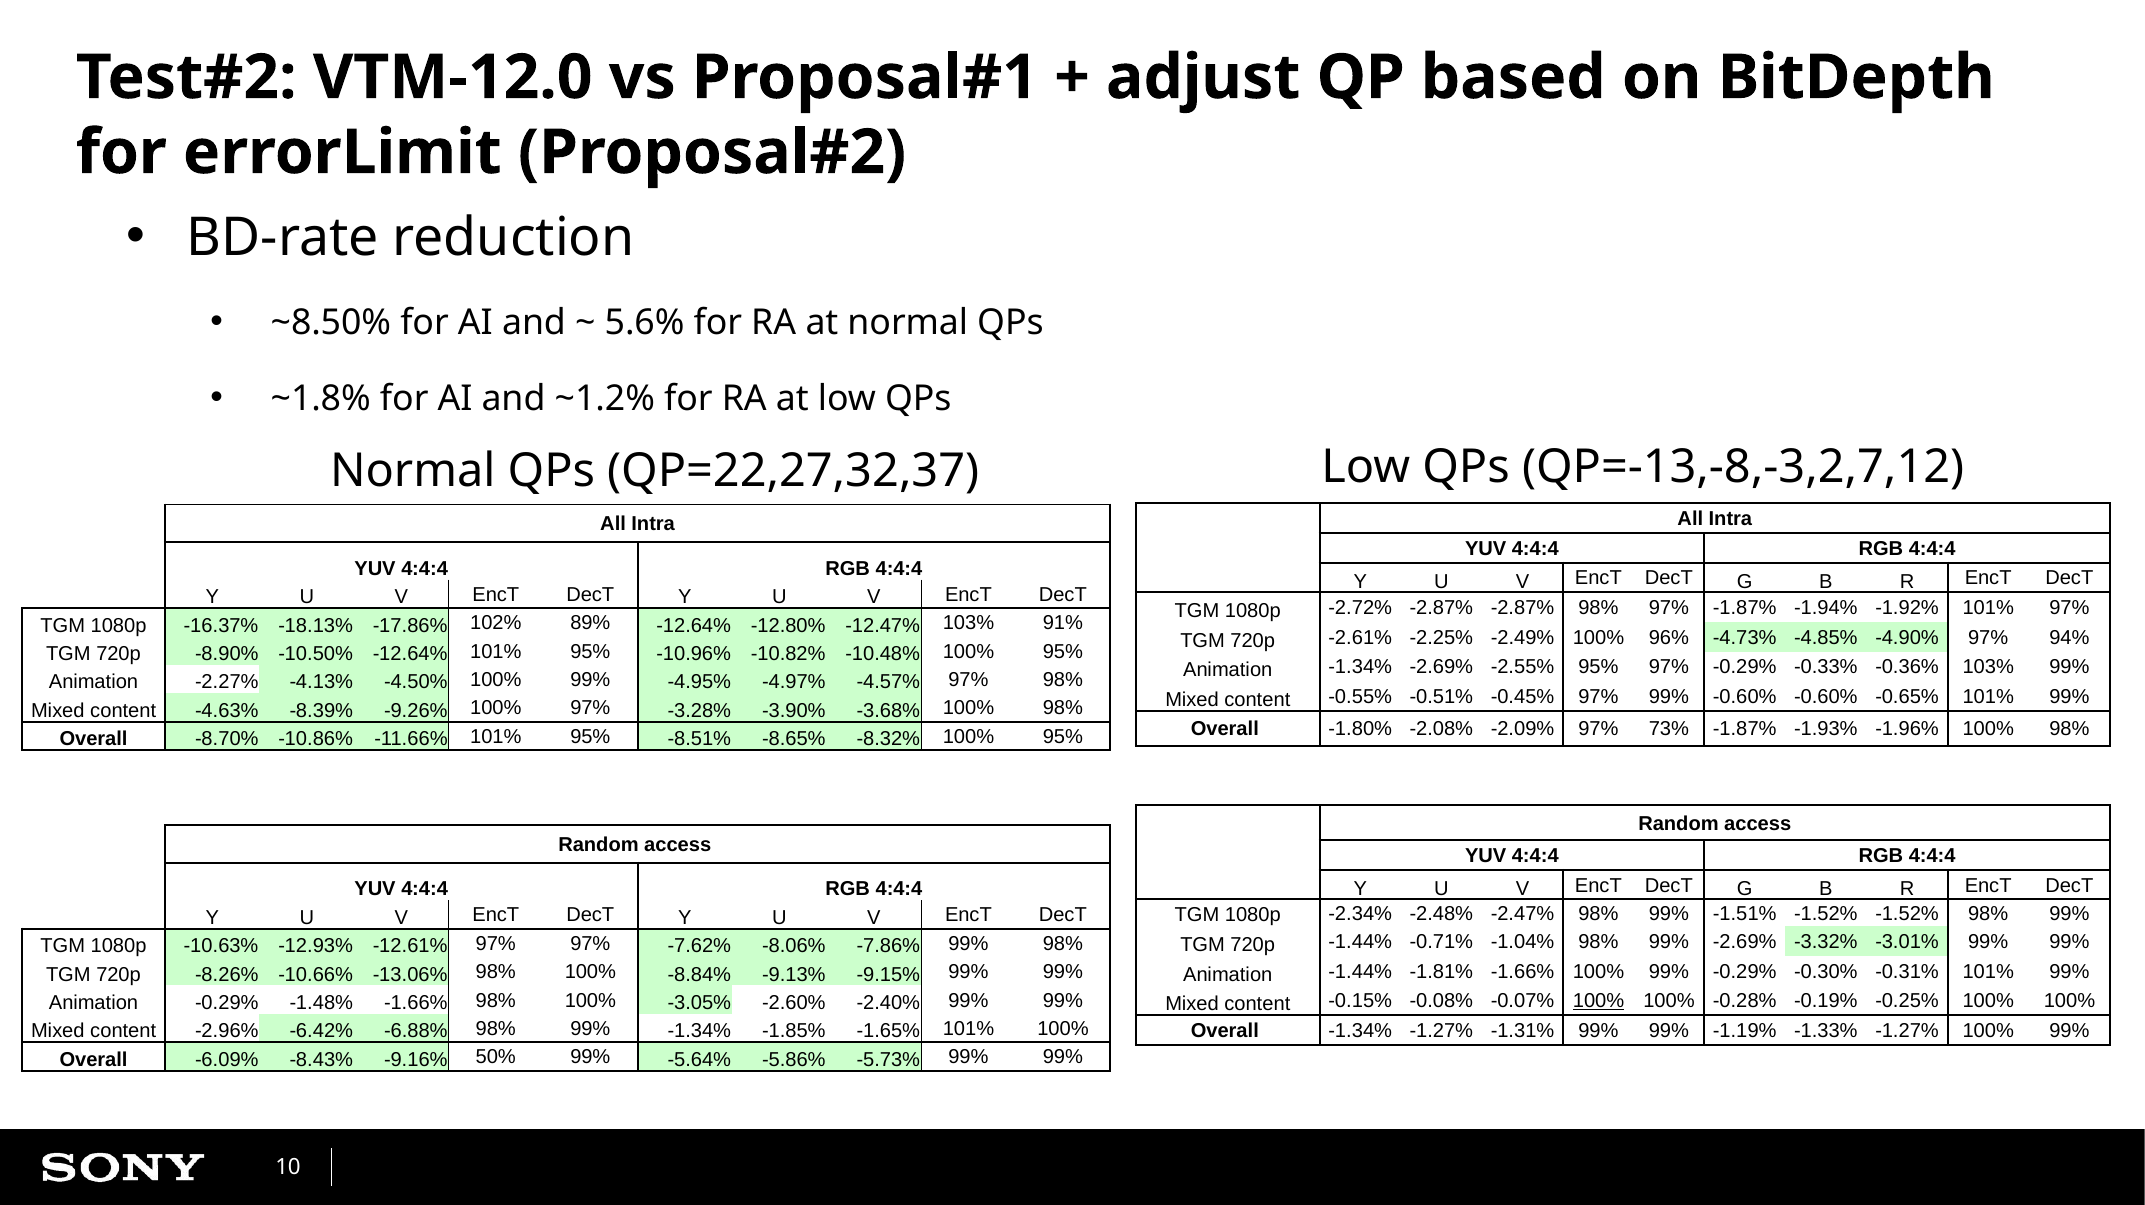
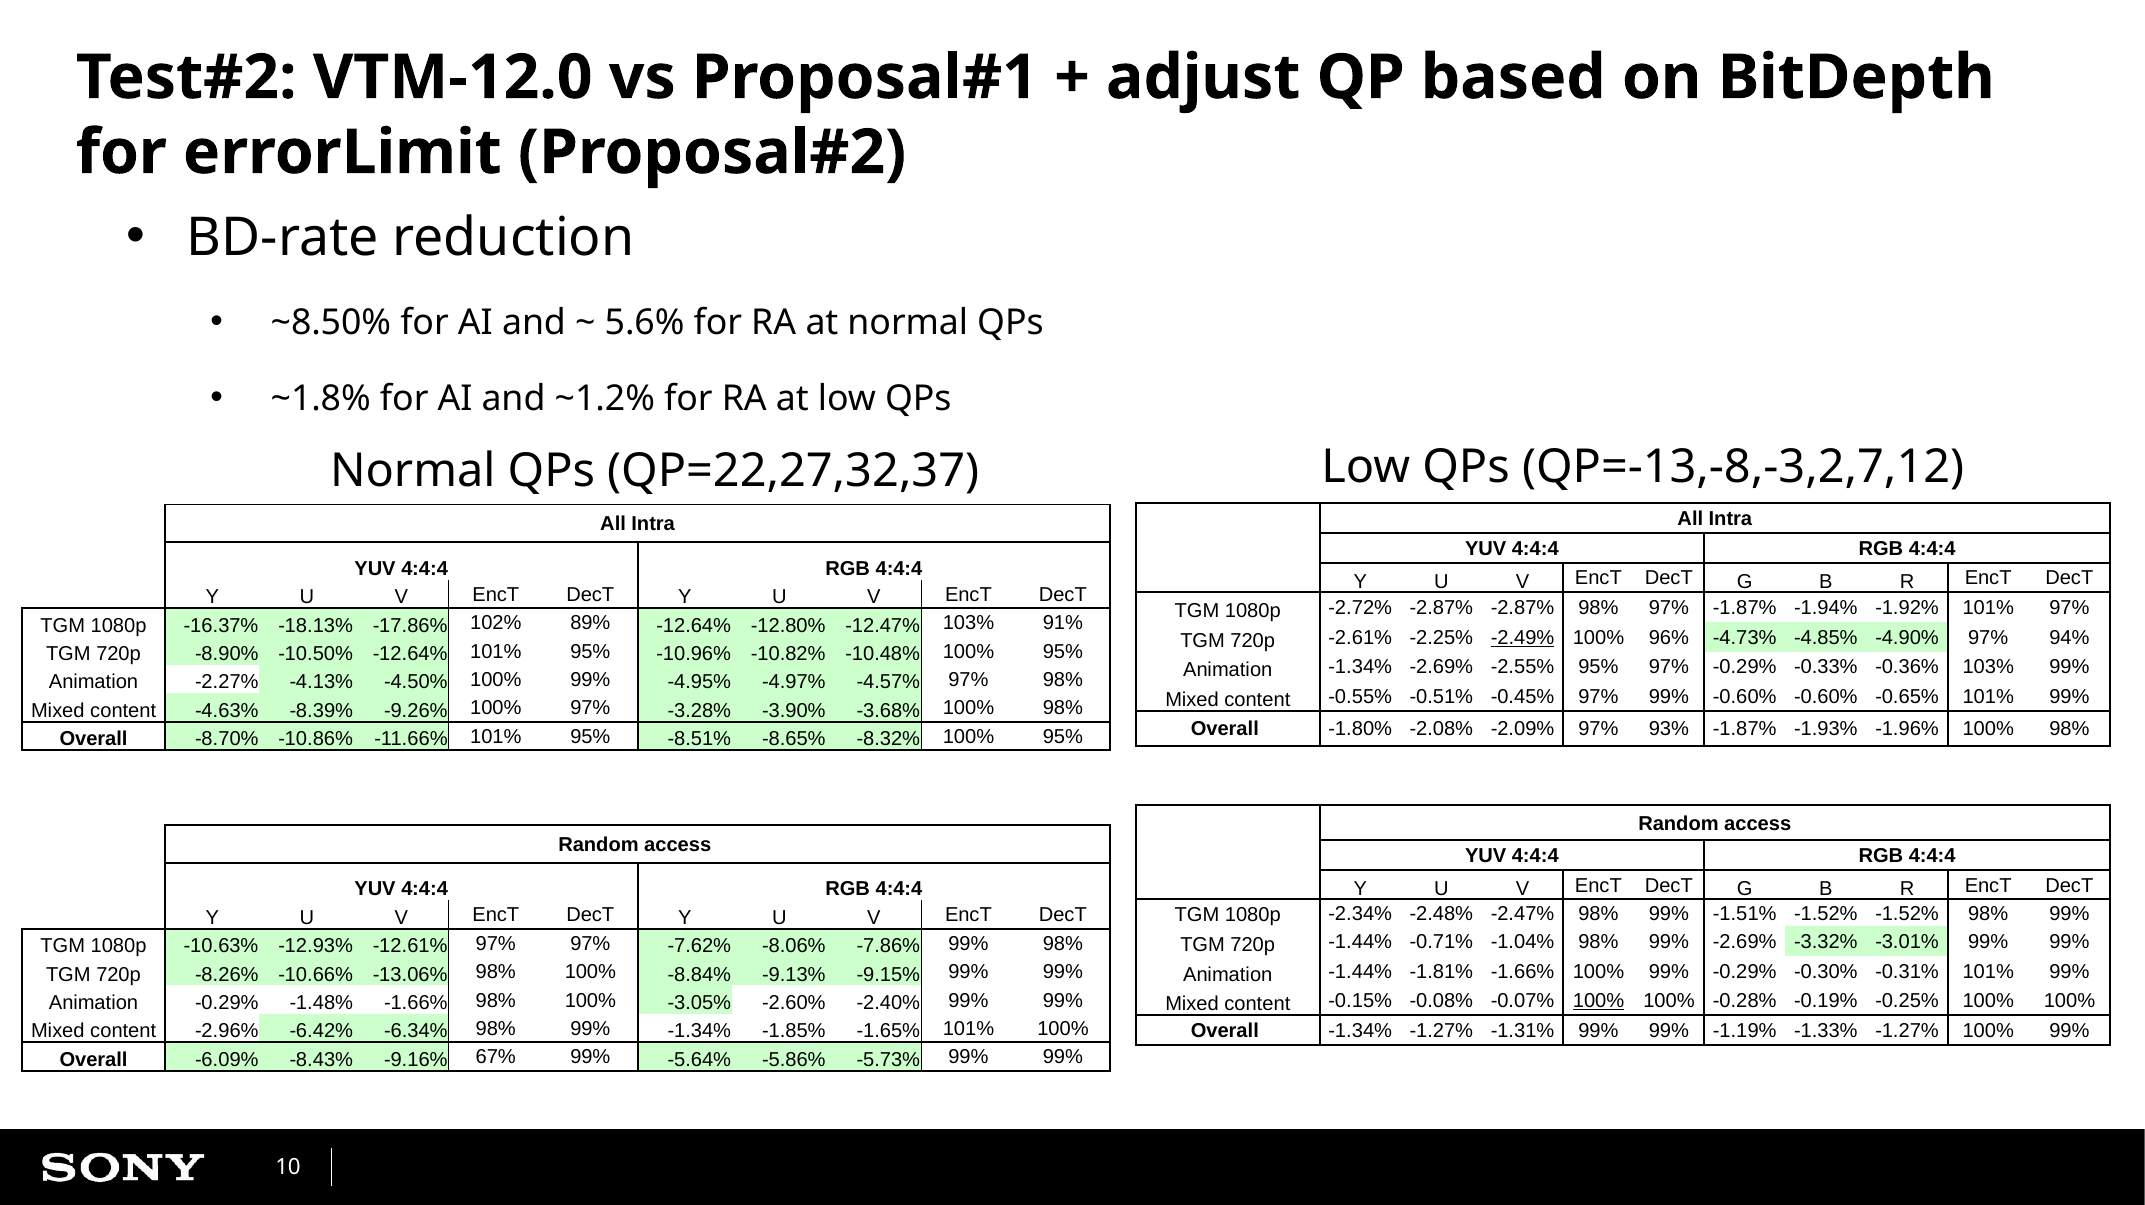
-2.49% underline: none -> present
73%: 73% -> 93%
-6.88%: -6.88% -> -6.34%
50%: 50% -> 67%
